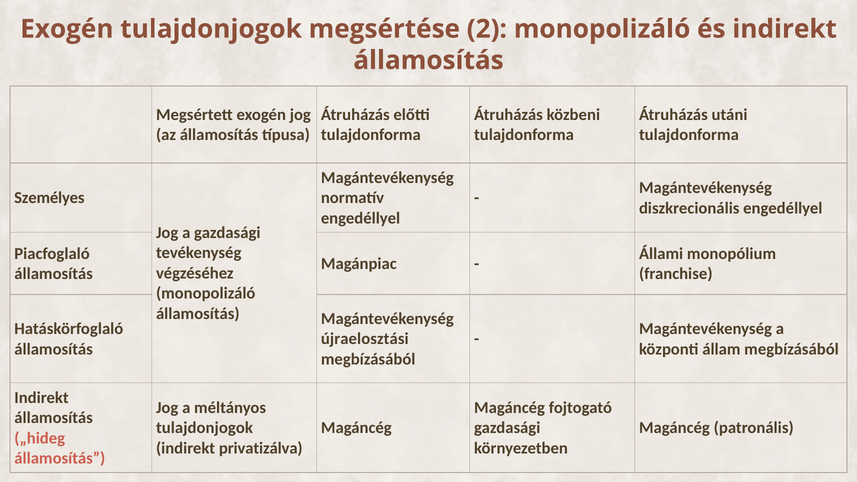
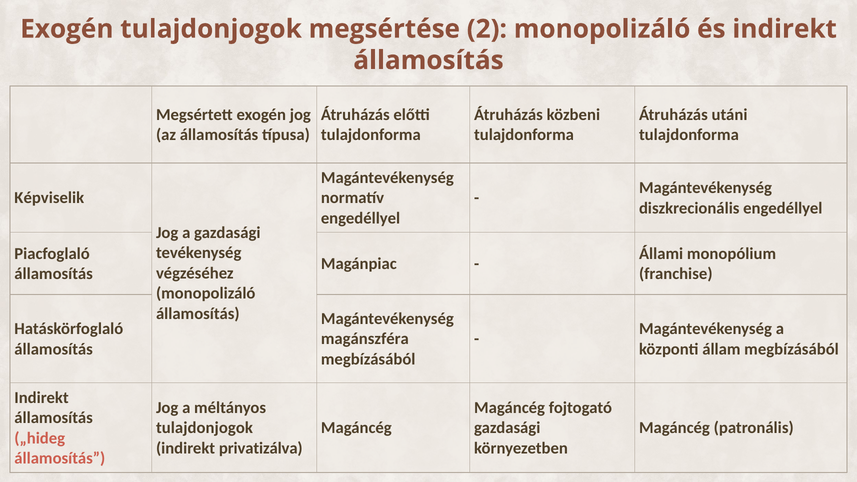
Személyes: Személyes -> Képviselik
újraelosztási: újraelosztási -> magánszféra
